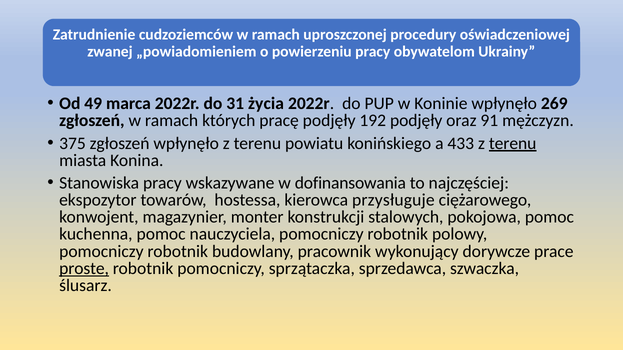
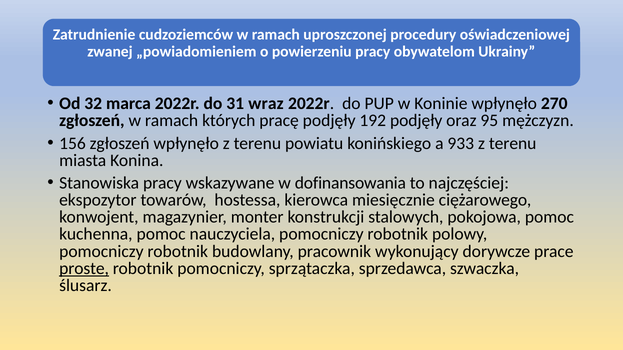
49: 49 -> 32
życia: życia -> wraz
269: 269 -> 270
91: 91 -> 95
375: 375 -> 156
433: 433 -> 933
terenu at (513, 143) underline: present -> none
przysługuje: przysługuje -> miesięcznie
